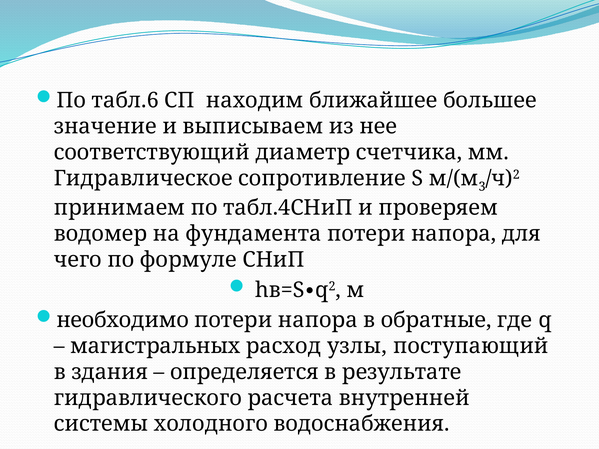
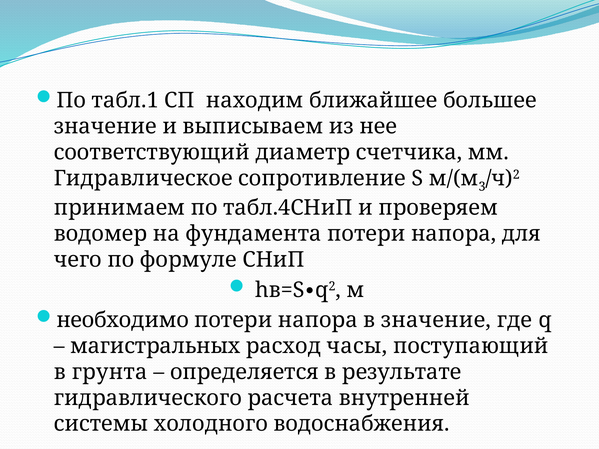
табл.6: табл.6 -> табл.1
в обратные: обратные -> значение
узлы: узлы -> часы
здания: здания -> грунта
